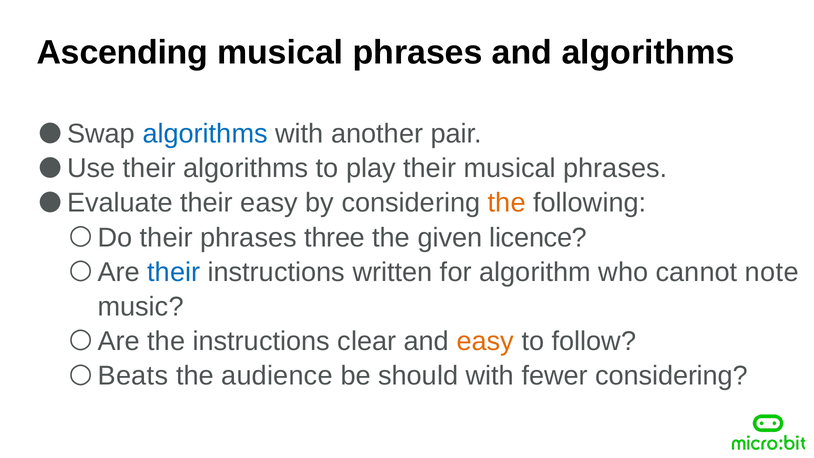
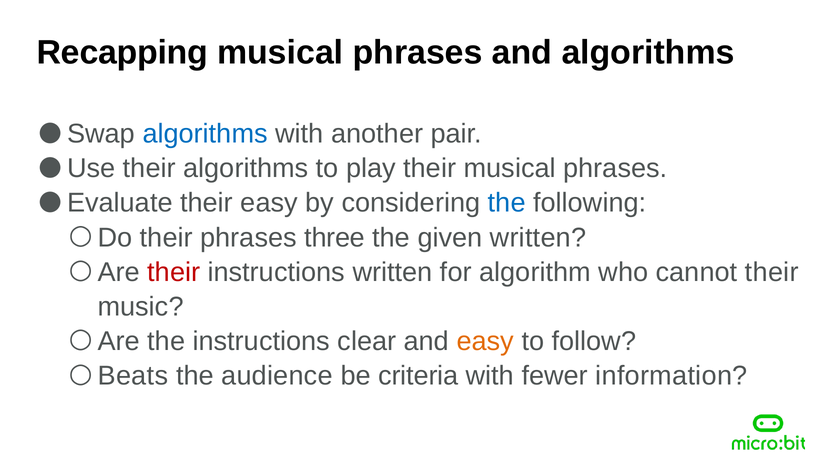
Ascending: Ascending -> Recapping
the at (507, 203) colour: orange -> blue
given licence: licence -> written
their at (174, 272) colour: blue -> red
cannot note: note -> their
should: should -> criteria
fewer considering: considering -> information
